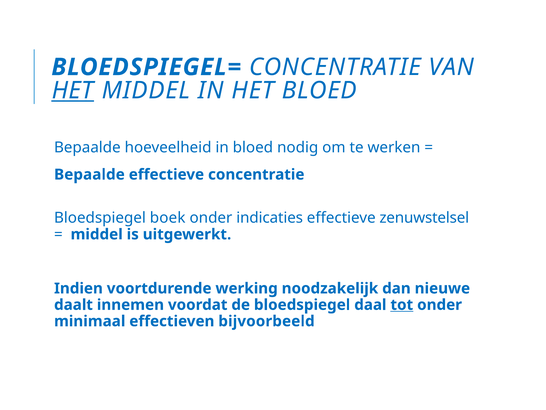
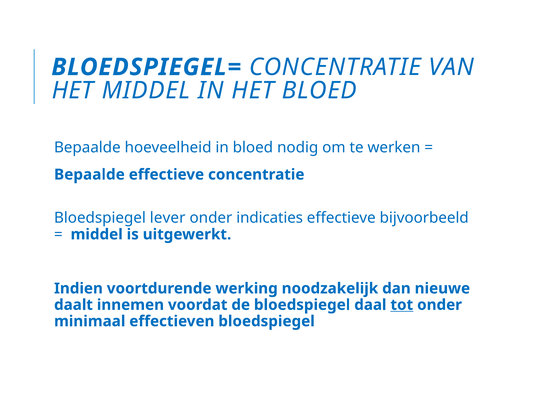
HET at (72, 90) underline: present -> none
boek: boek -> lever
zenuwstelsel: zenuwstelsel -> bijvoorbeeld
effectieven bijvoorbeeld: bijvoorbeeld -> bloedspiegel
